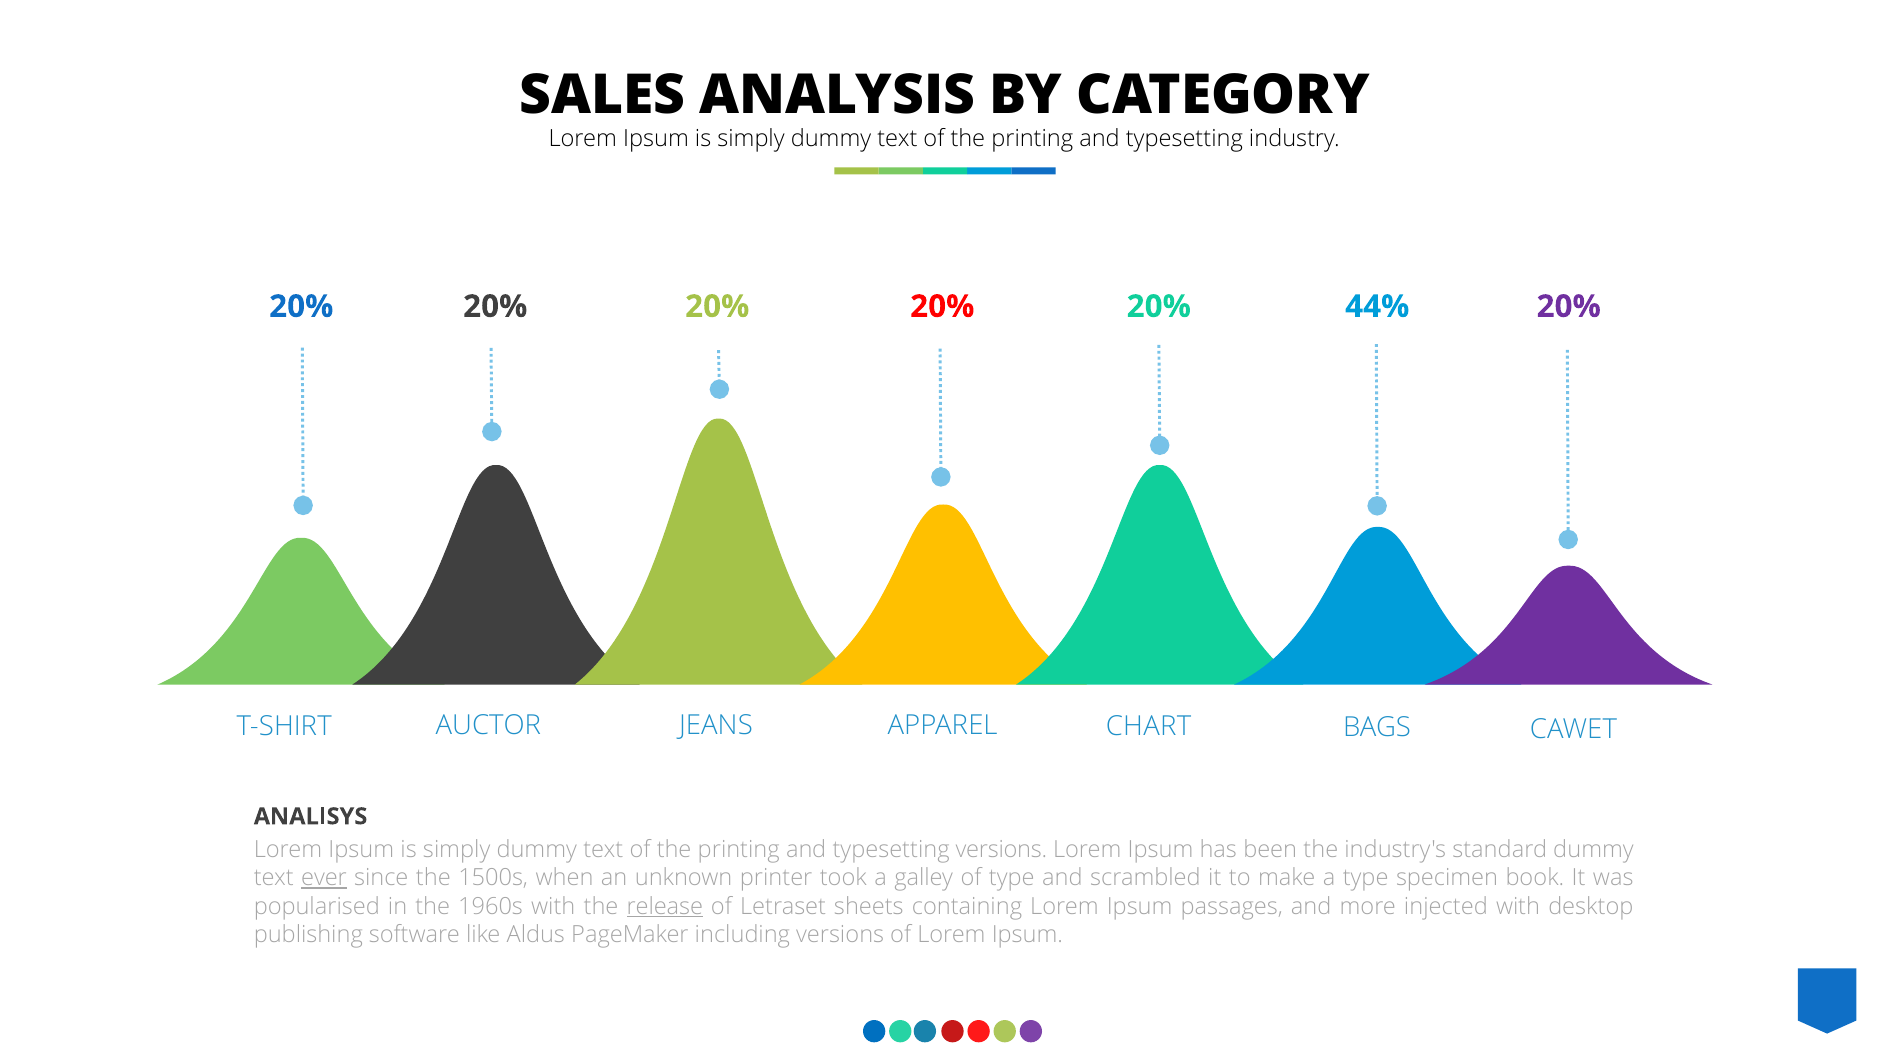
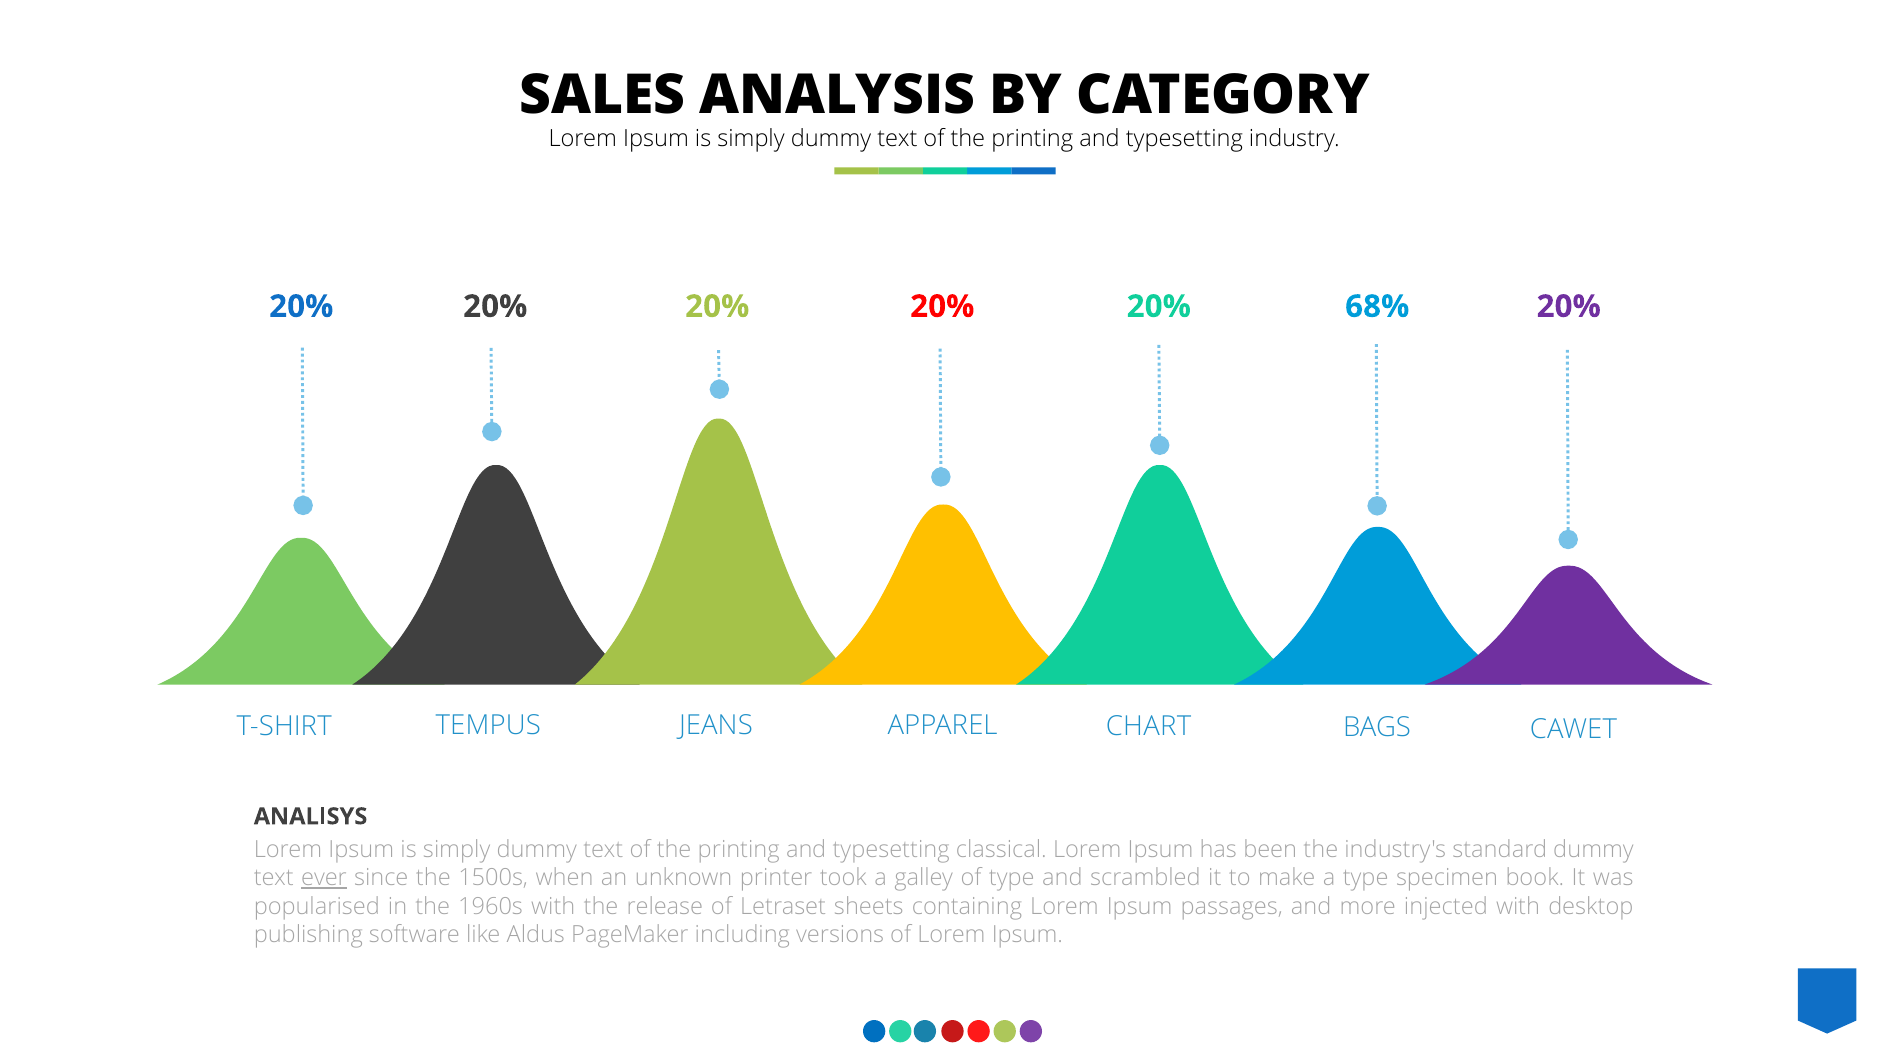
44%: 44% -> 68%
AUCTOR: AUCTOR -> TEMPUS
typesetting versions: versions -> classical
release underline: present -> none
